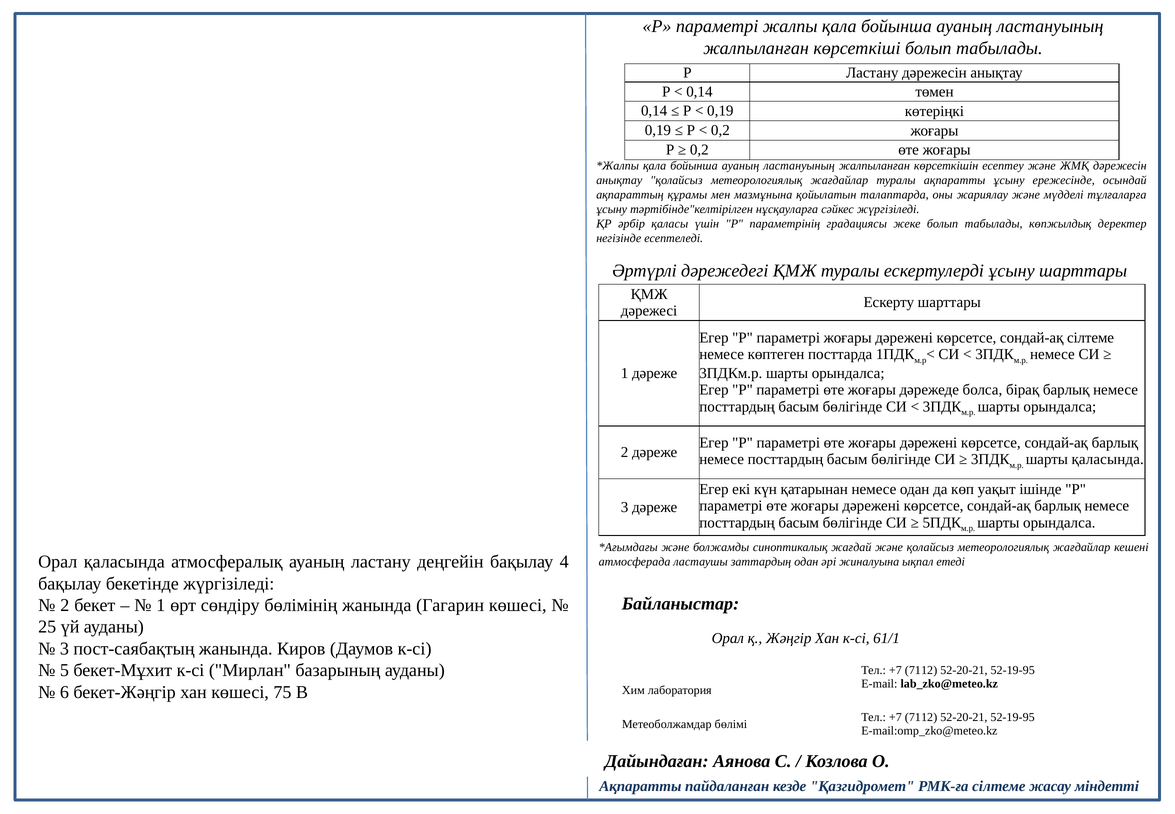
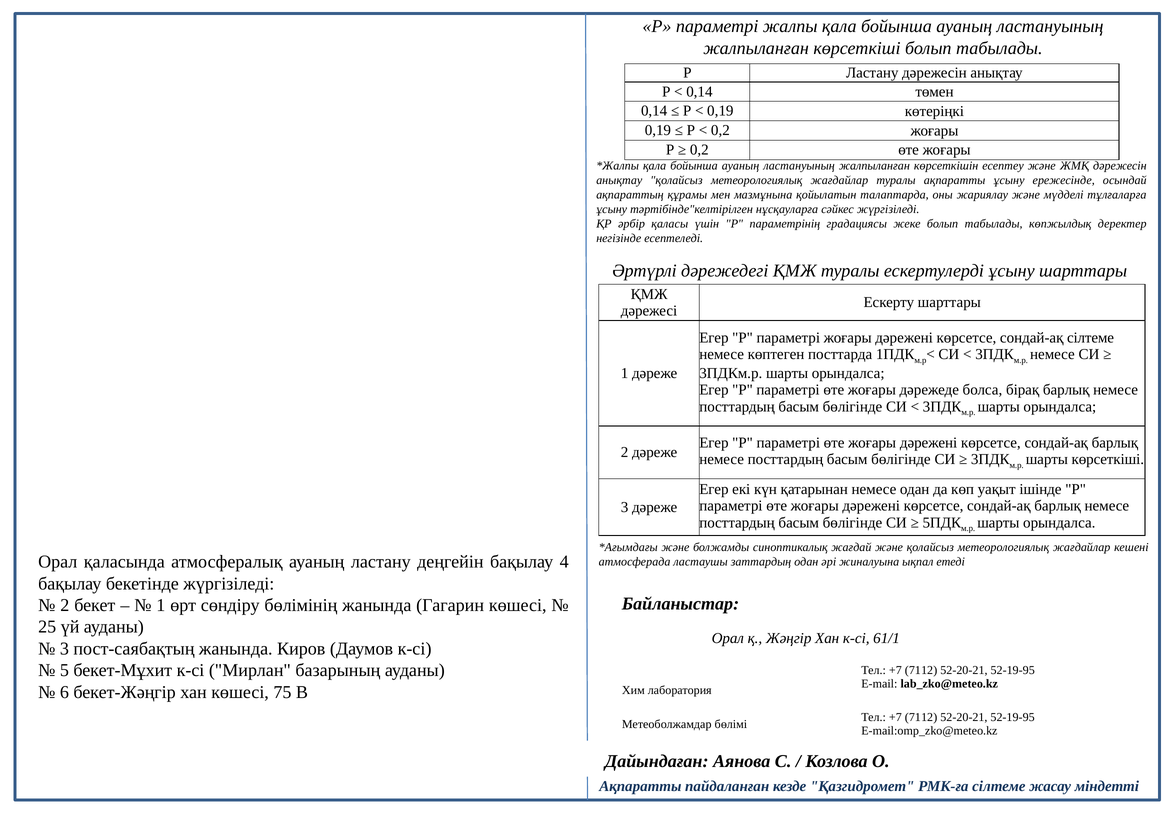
шарты қаласында: қаласында -> көрсеткіші
